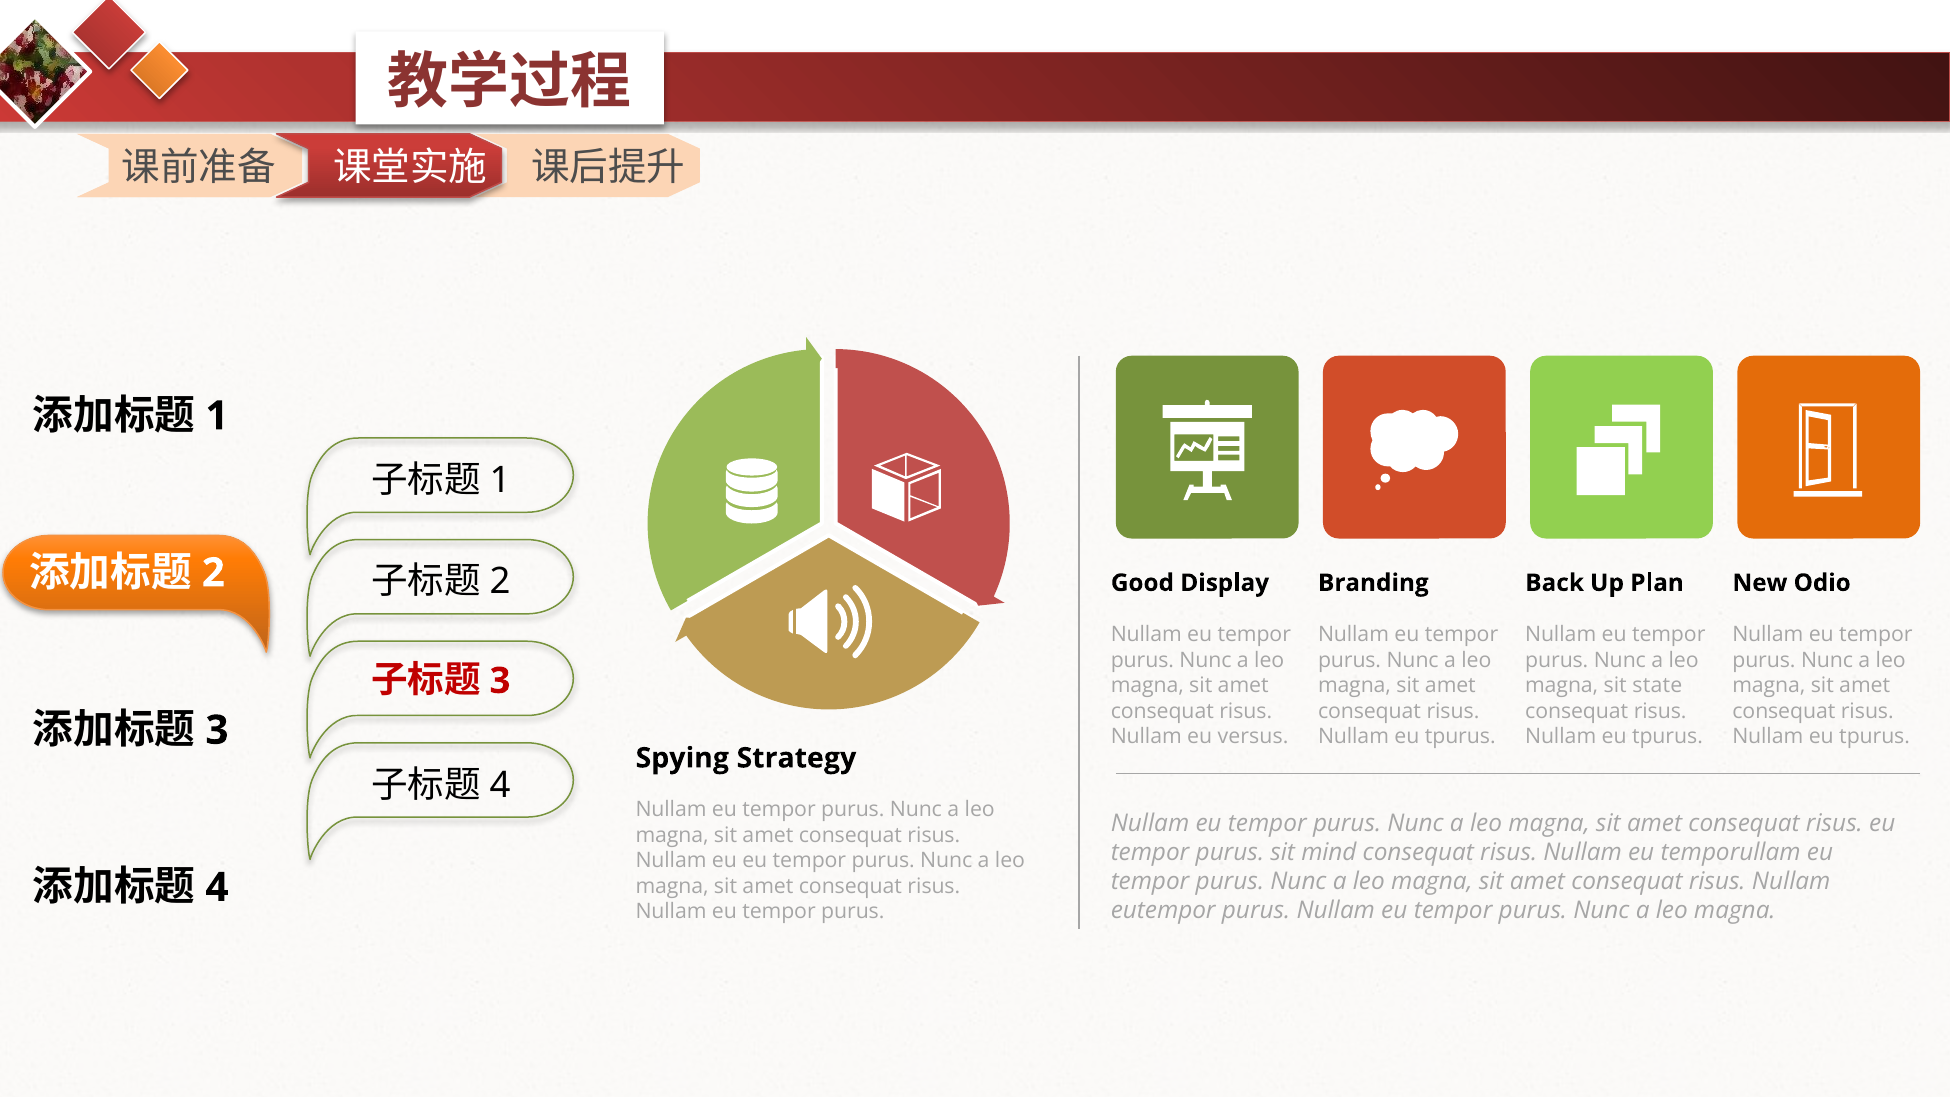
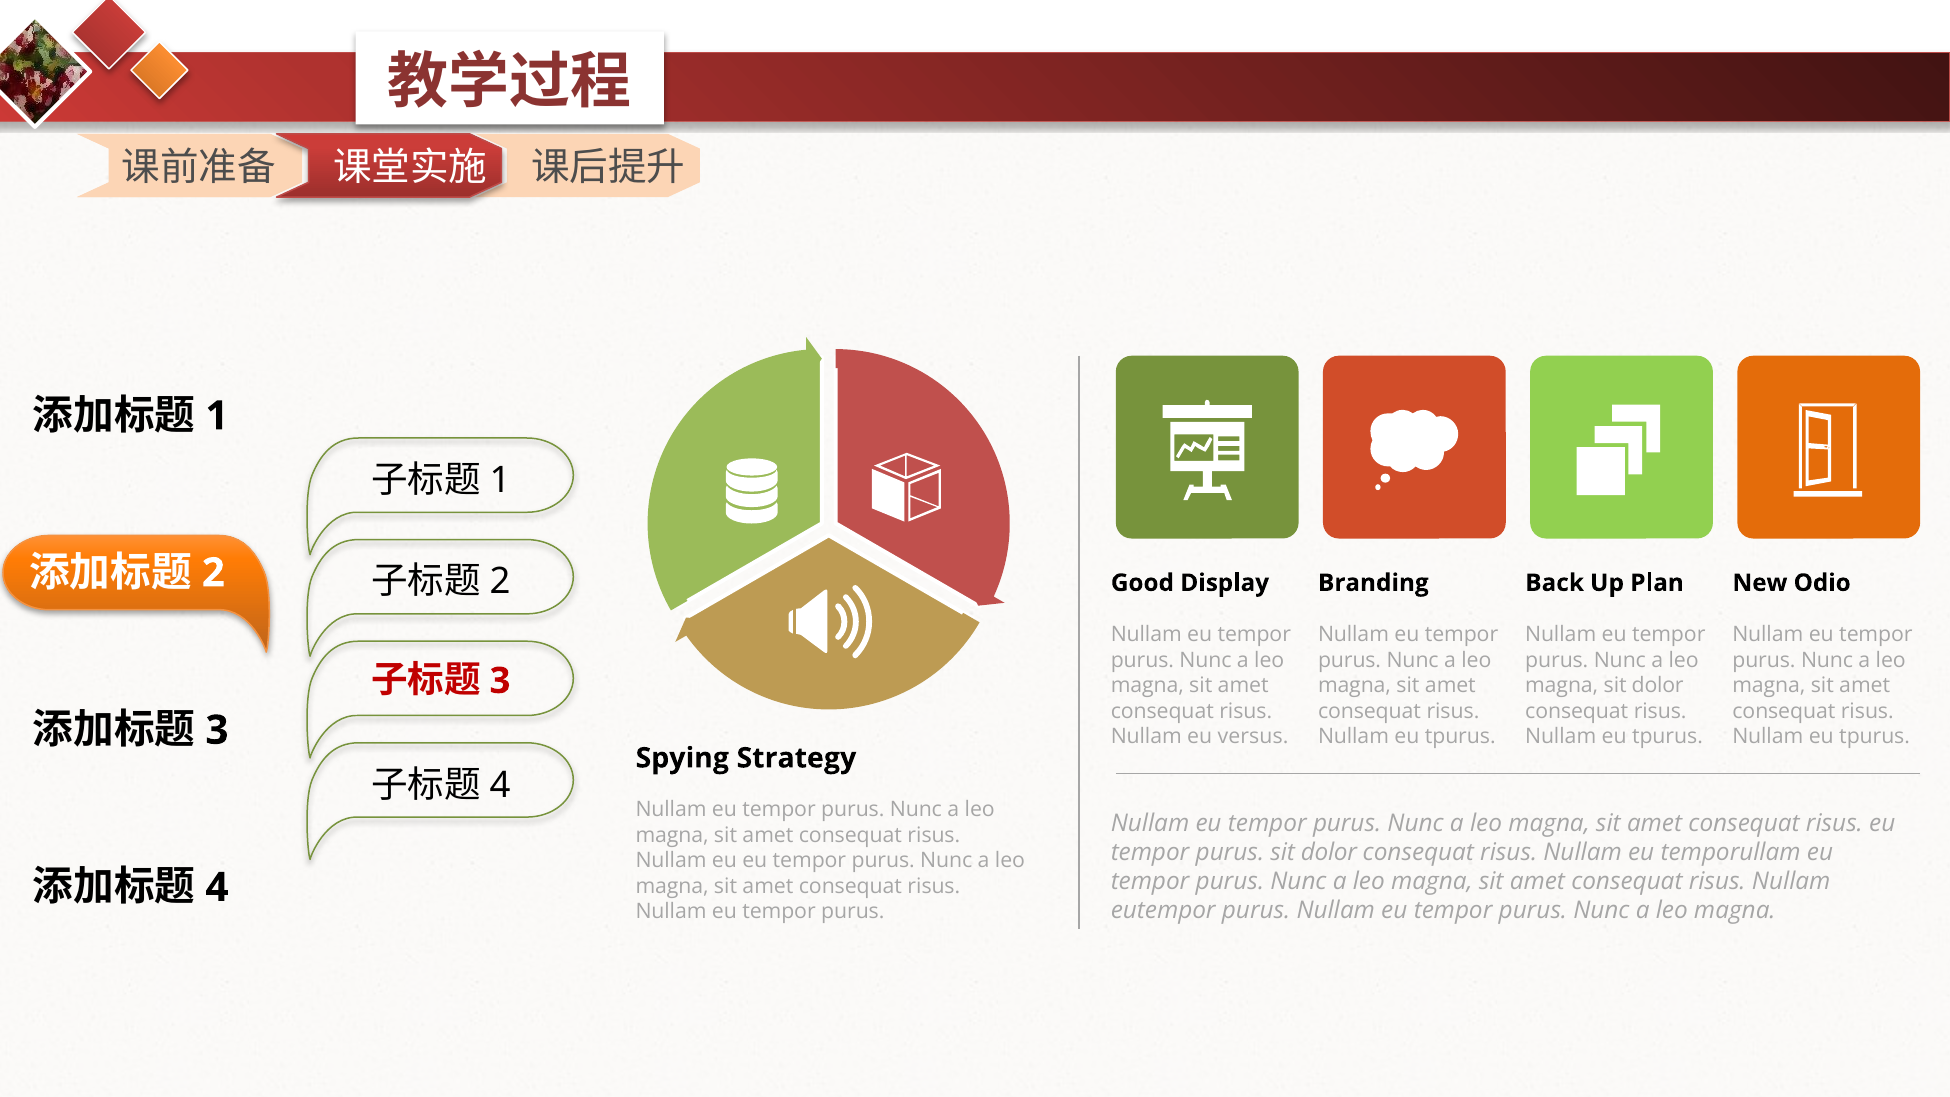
magna sit state: state -> dolor
purus sit mind: mind -> dolor
